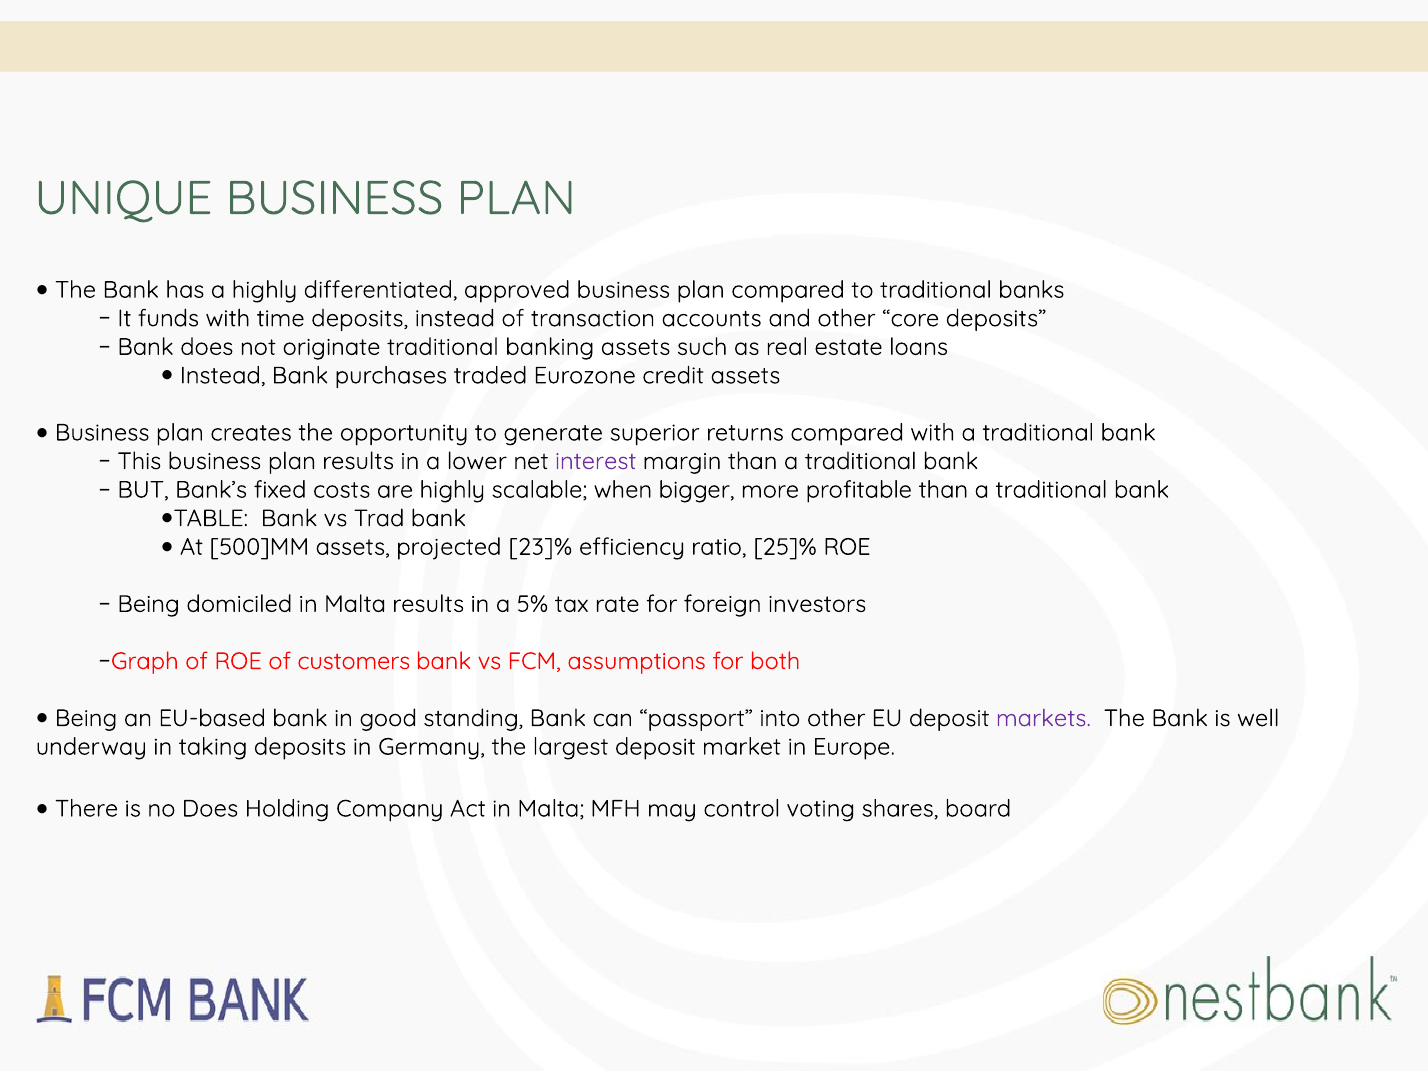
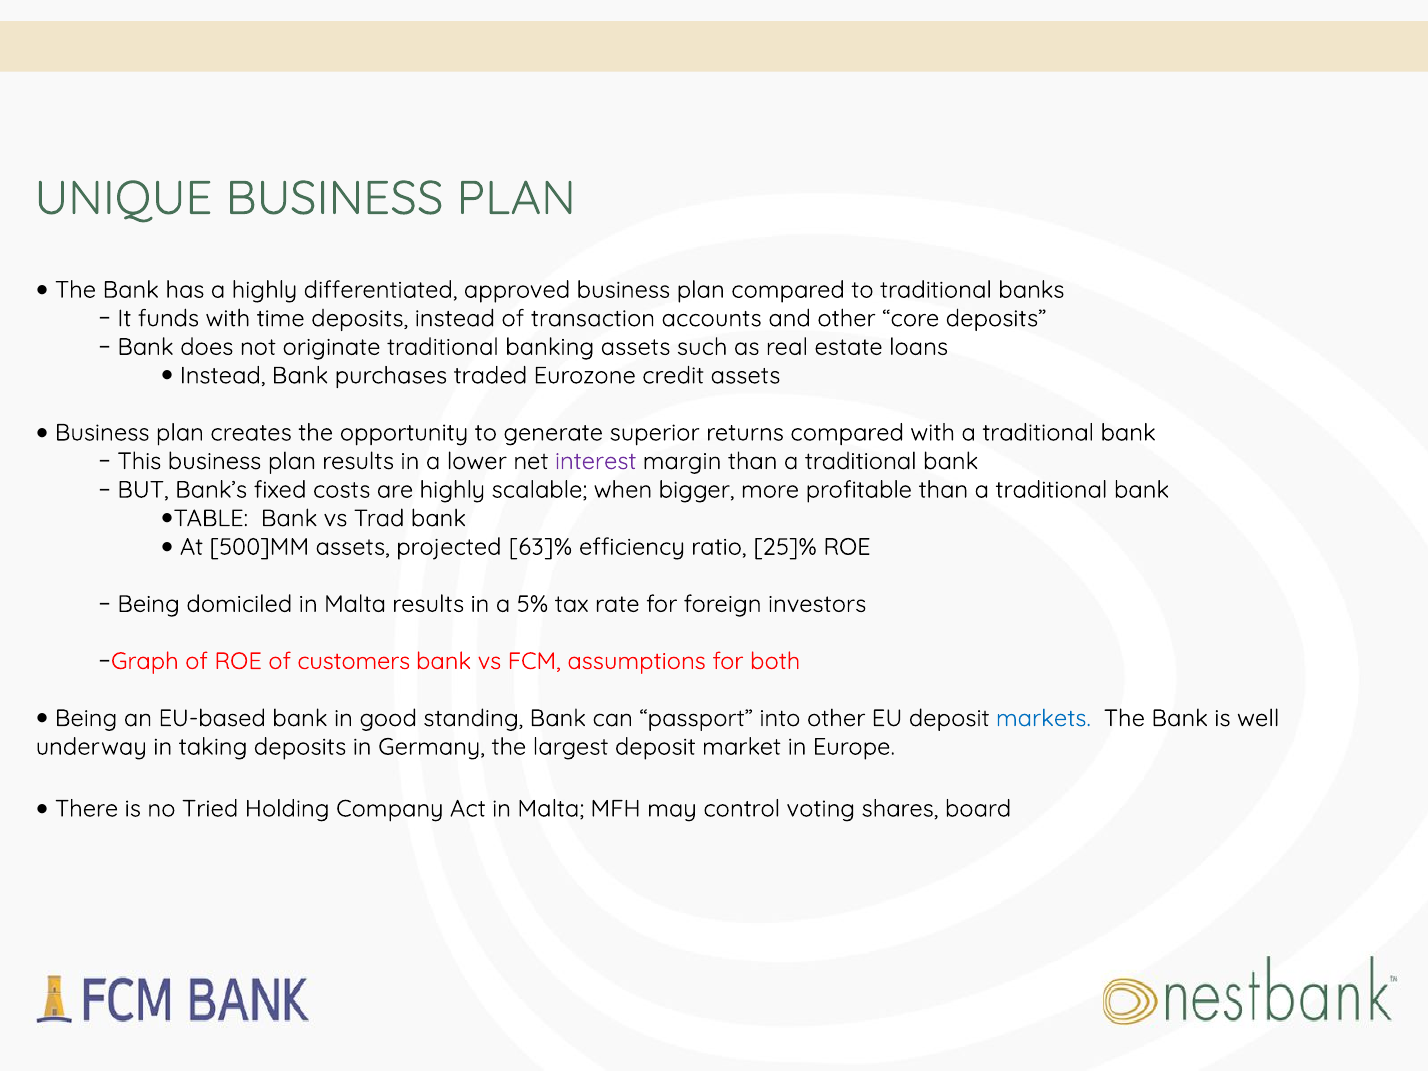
23]%: 23]% -> 63]%
markets colour: purple -> blue
no Does: Does -> Tried
